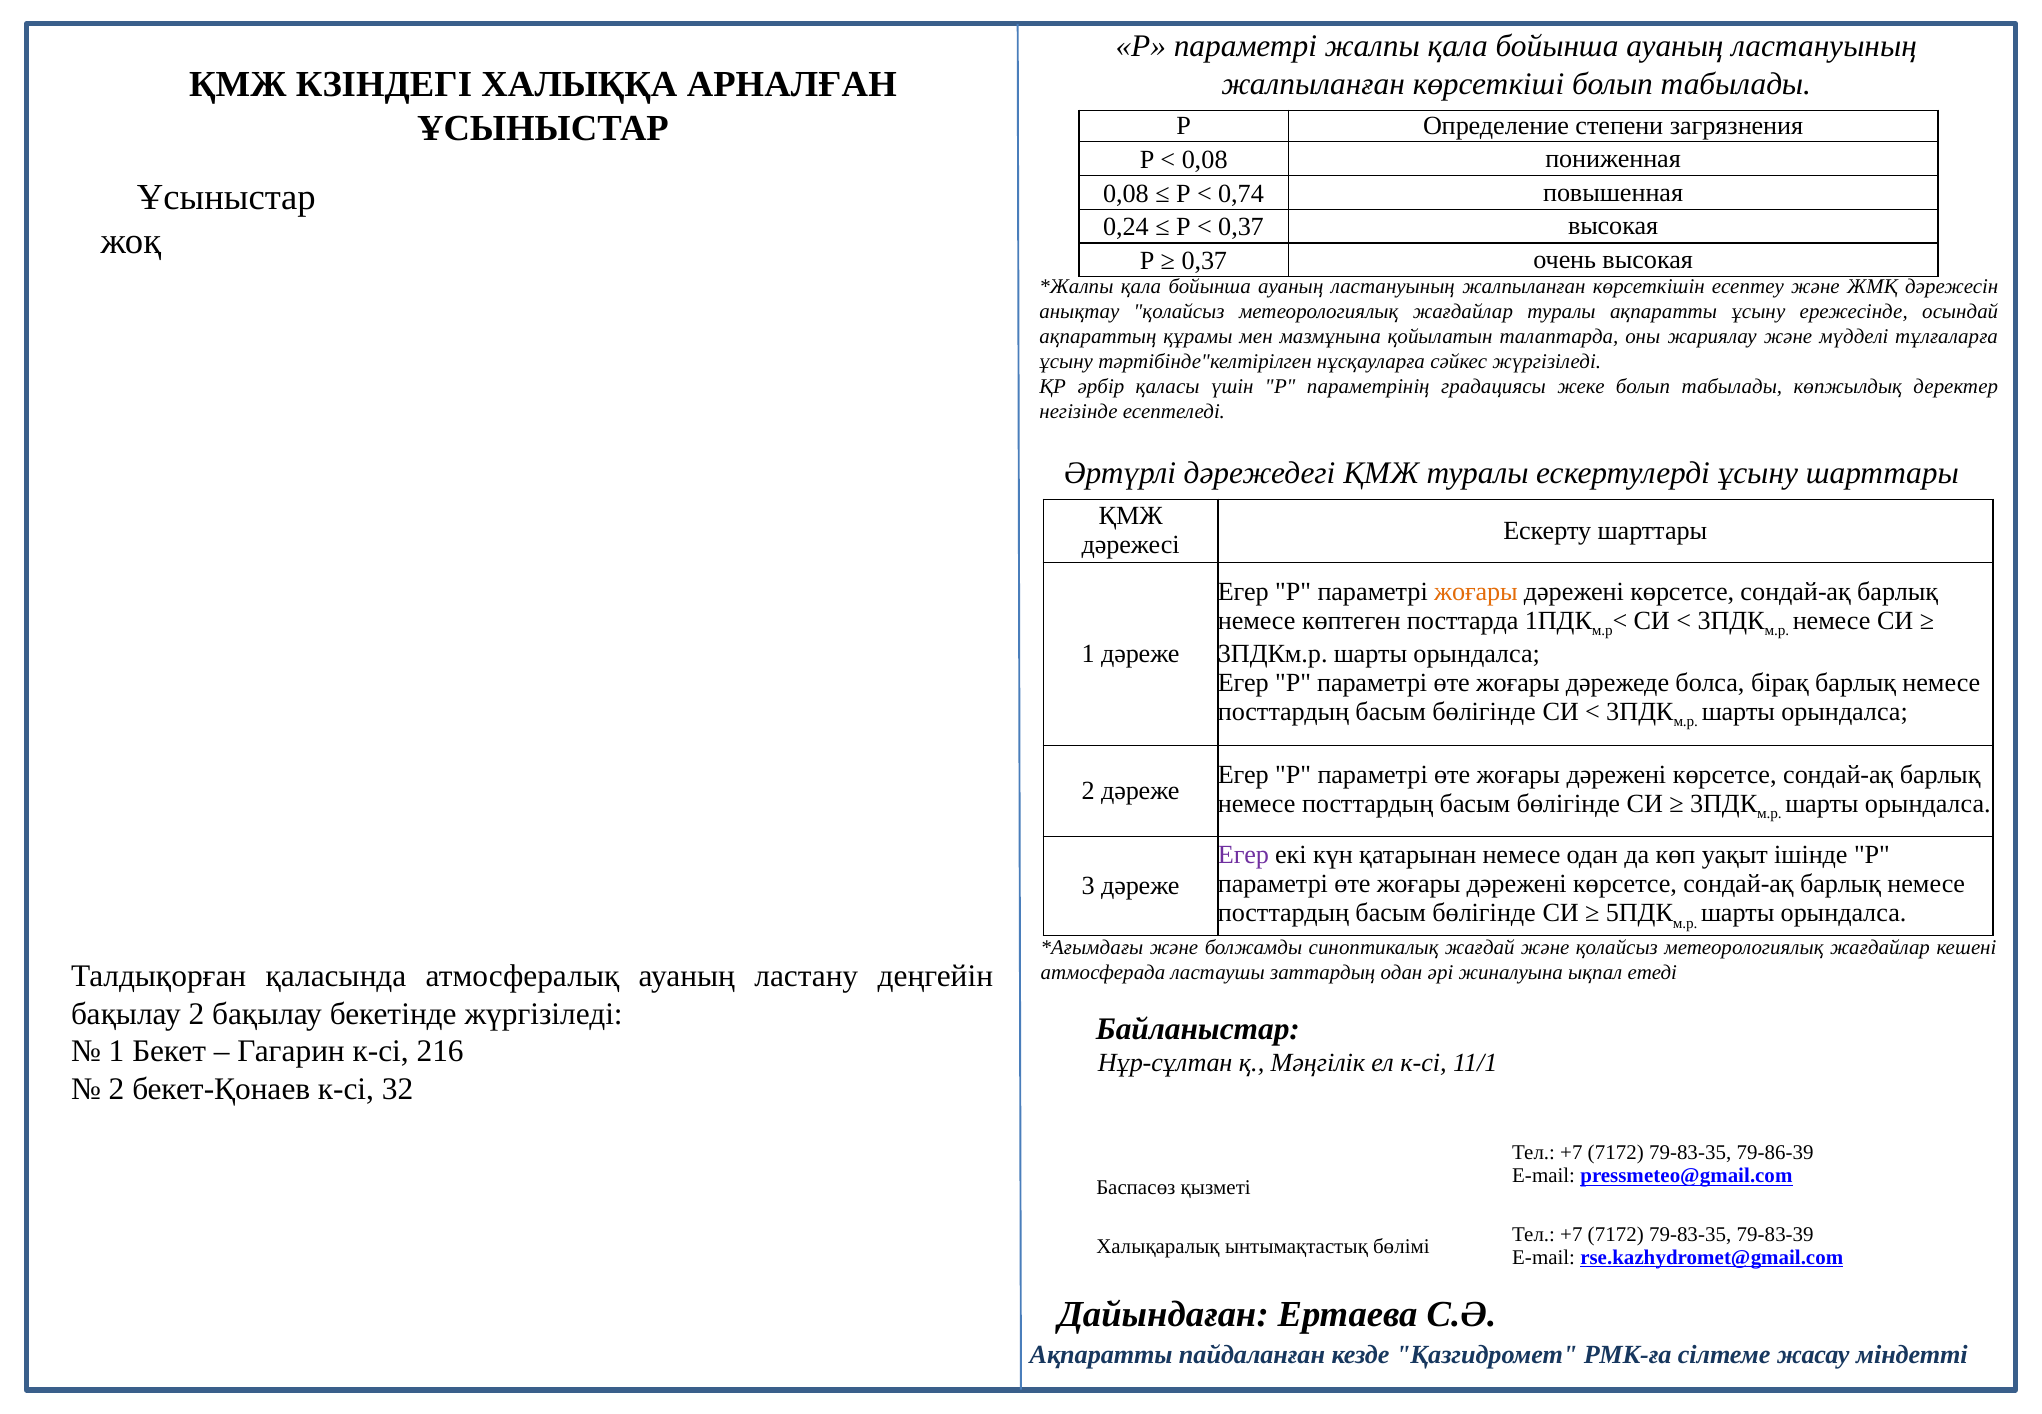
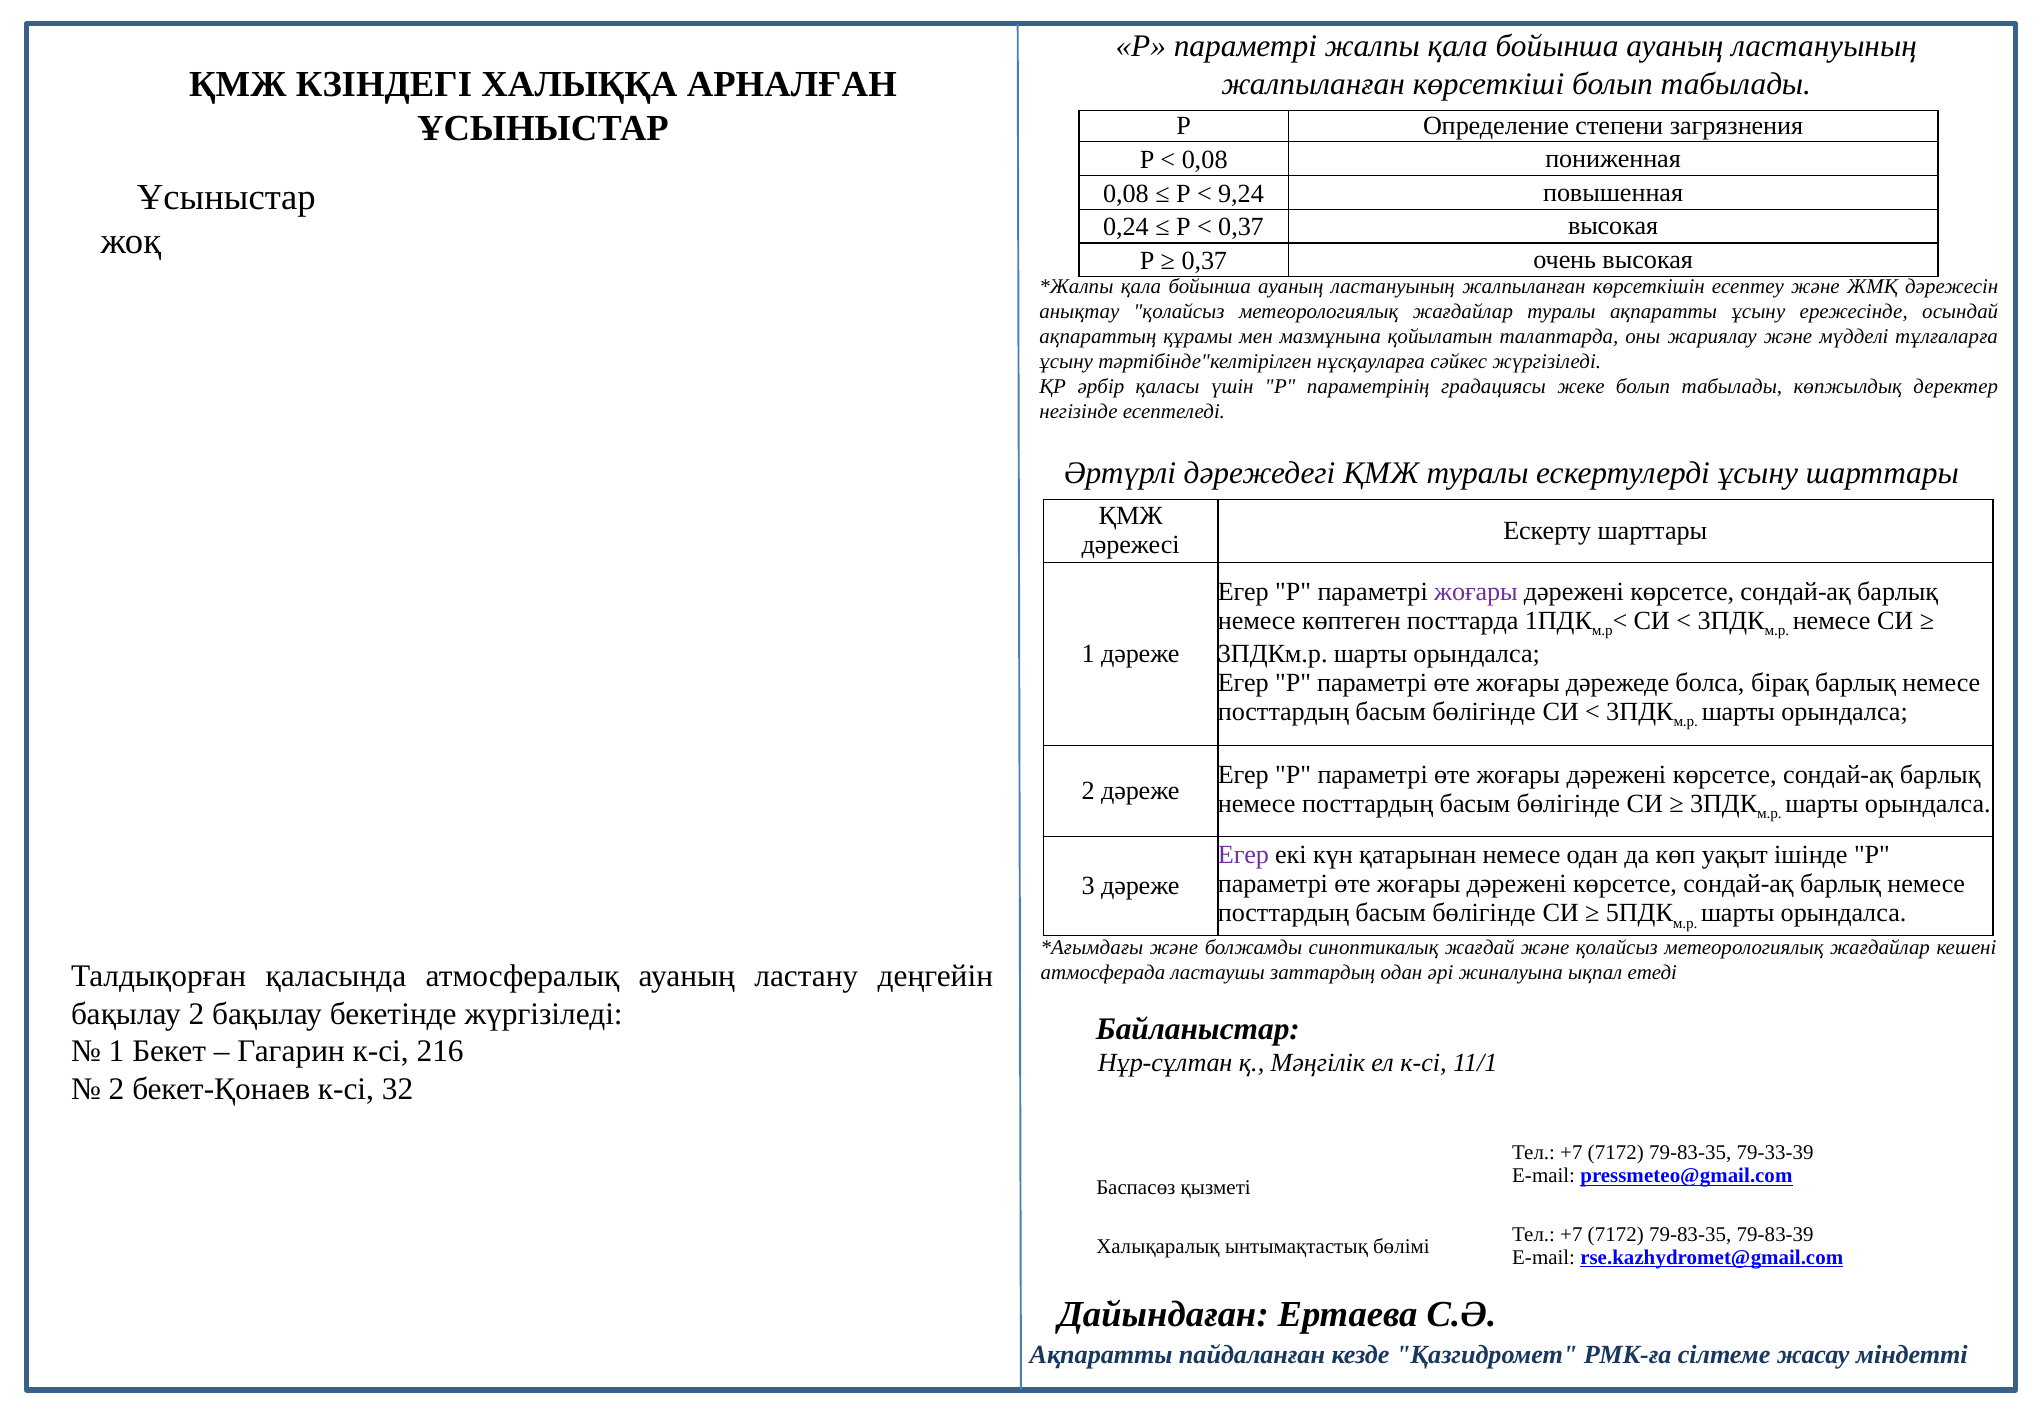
0,74: 0,74 -> 9,24
жоғары at (1476, 592) colour: orange -> purple
79-86-39: 79-86-39 -> 79-33-39
